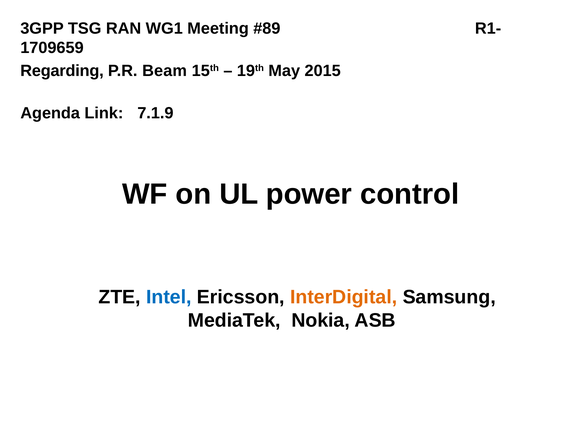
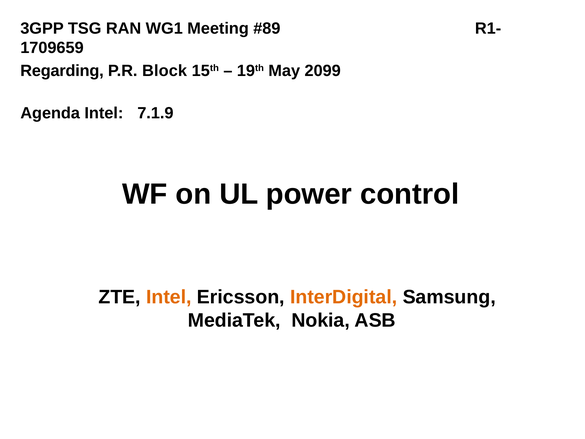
Beam: Beam -> Block
2015: 2015 -> 2099
Agenda Link: Link -> Intel
Intel at (169, 297) colour: blue -> orange
